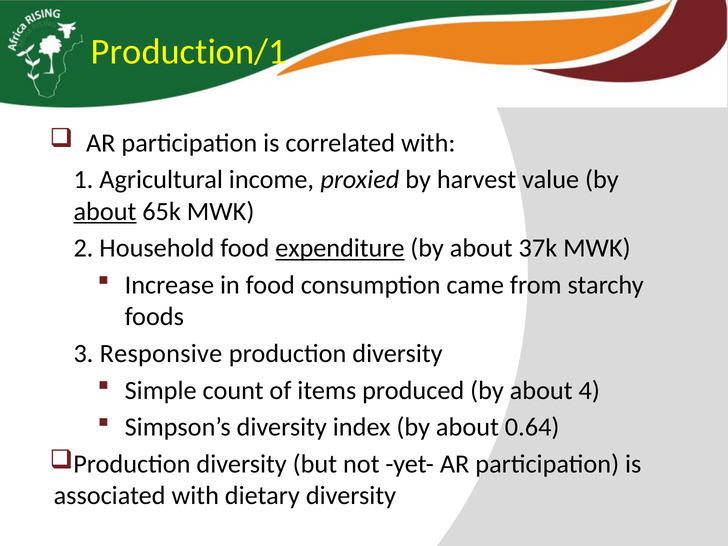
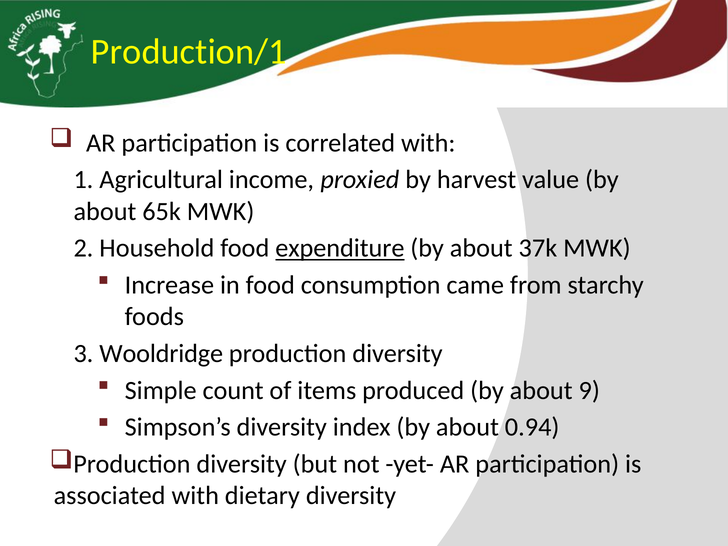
about at (105, 211) underline: present -> none
Responsive: Responsive -> Wooldridge
4: 4 -> 9
0.64: 0.64 -> 0.94
